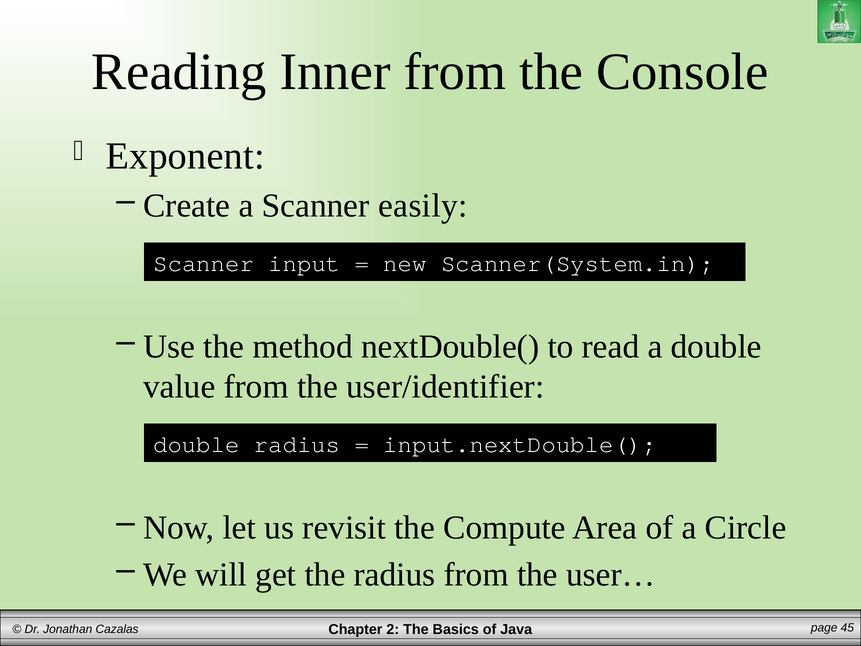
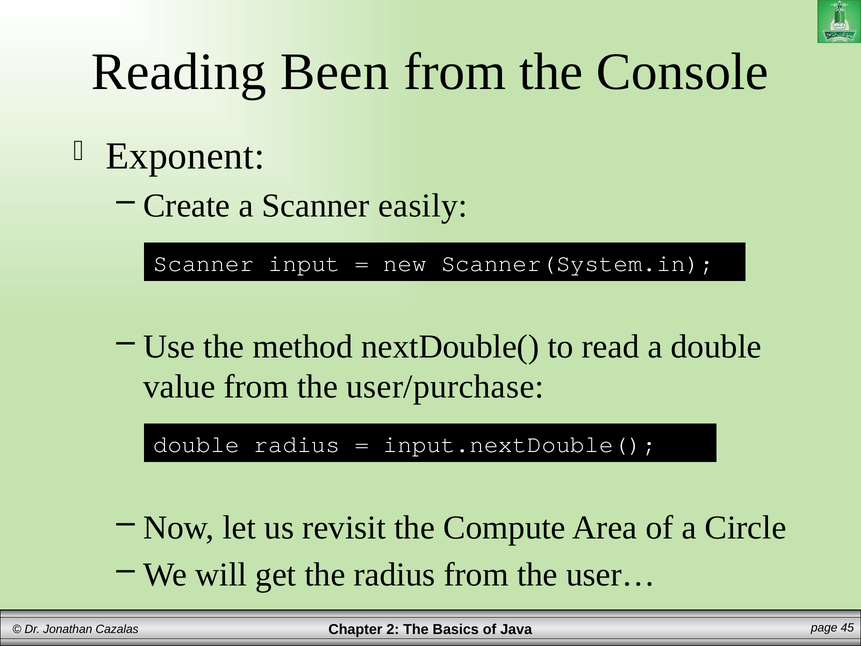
Inner: Inner -> Been
user/identifier: user/identifier -> user/purchase
